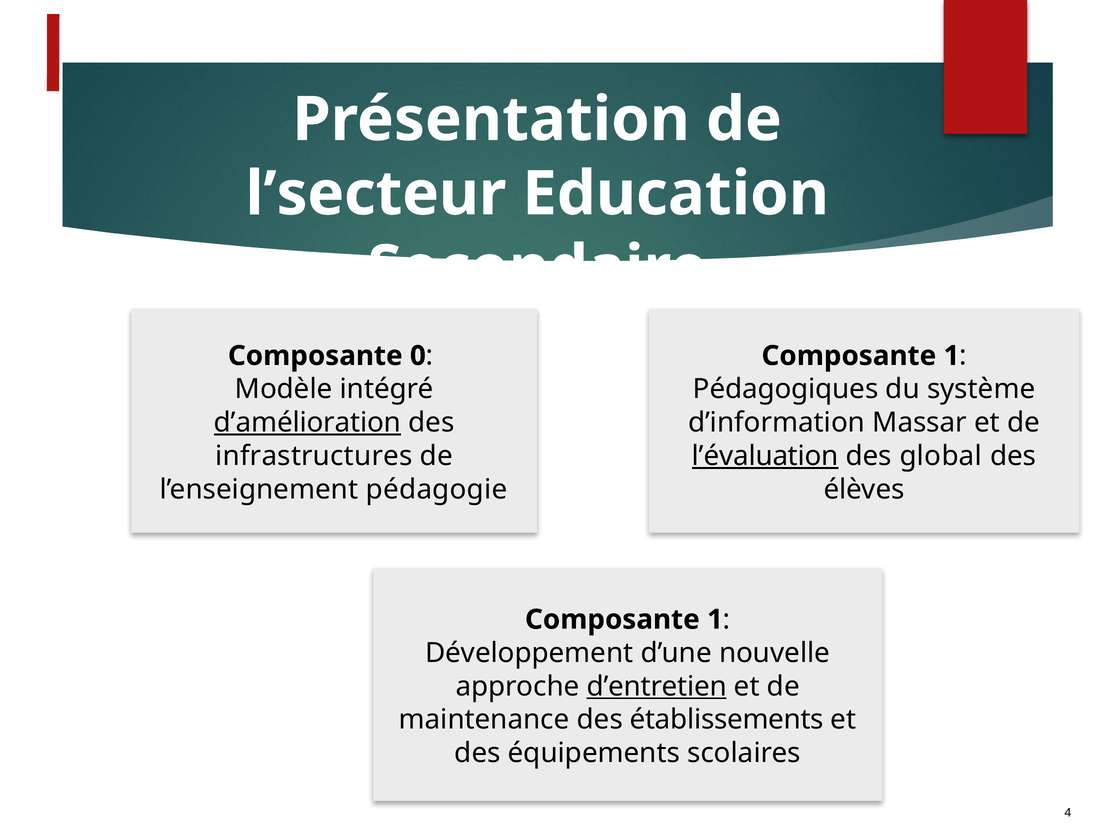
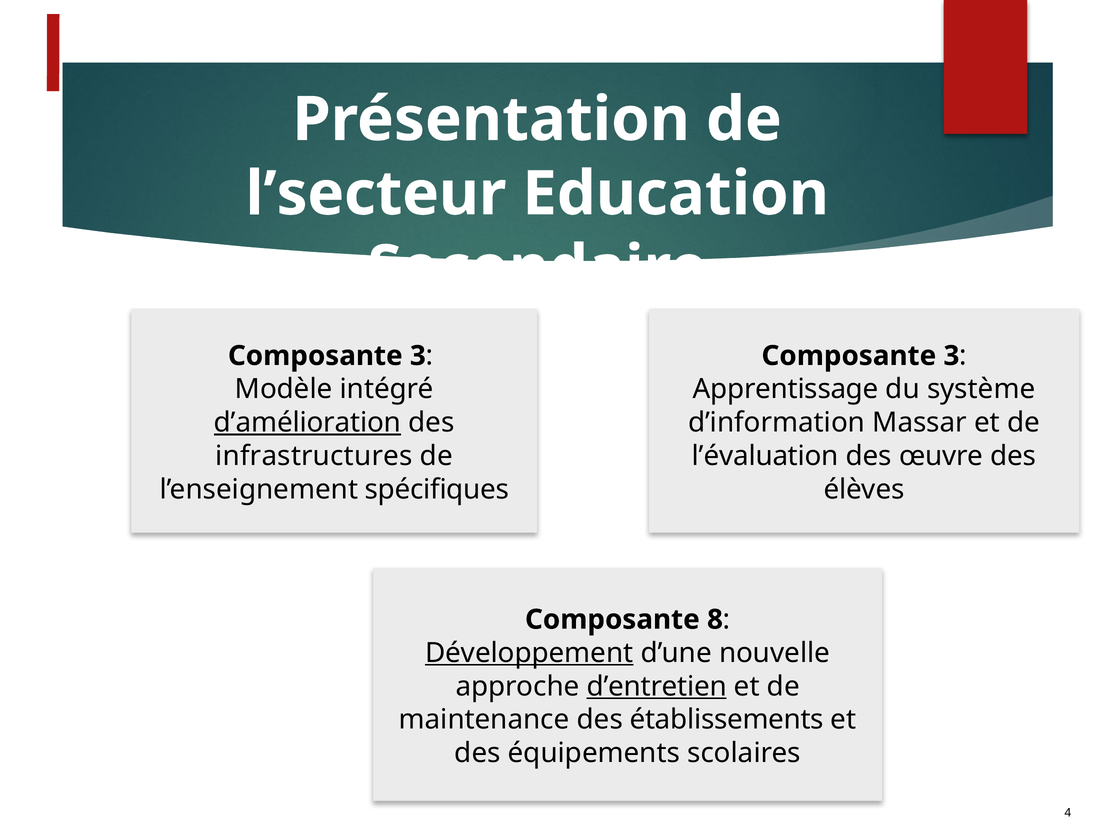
0 at (418, 356): 0 -> 3
1 at (951, 356): 1 -> 3
Pédagogiques: Pédagogiques -> Apprentissage
l’évaluation underline: present -> none
global: global -> œuvre
pédagogie: pédagogie -> spécifiques
1 at (715, 620): 1 -> 8
Développement underline: none -> present
